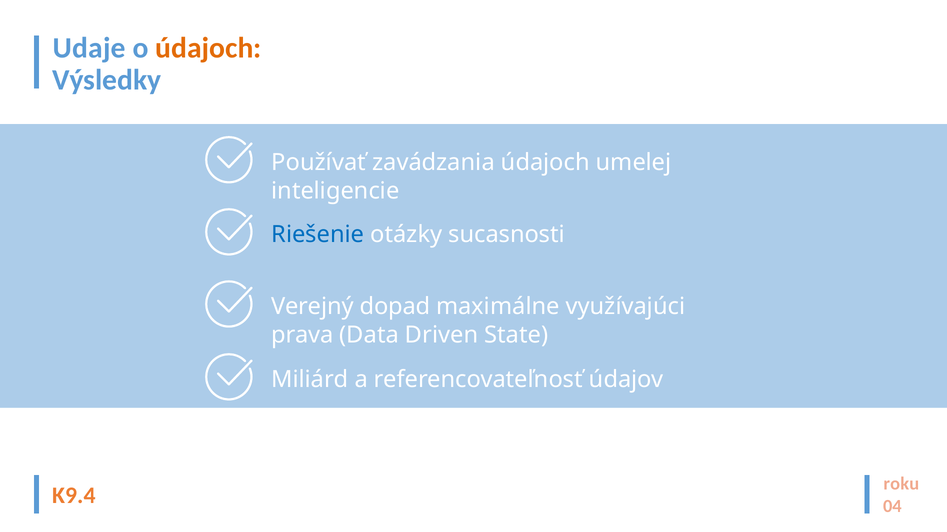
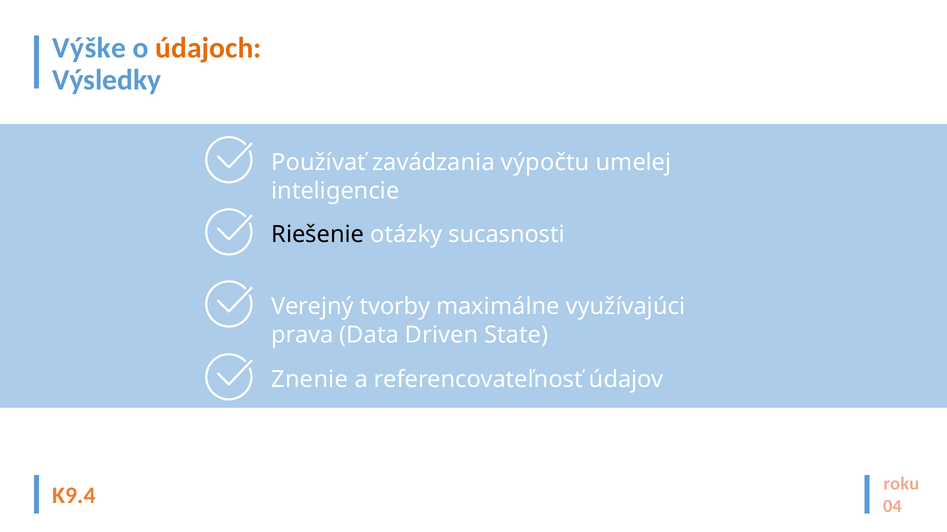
Udaje: Udaje -> Výške
zavádzania údajoch: údajoch -> výpočtu
Riešenie colour: blue -> black
dopad: dopad -> tvorby
Miliárd: Miliárd -> Znenie
